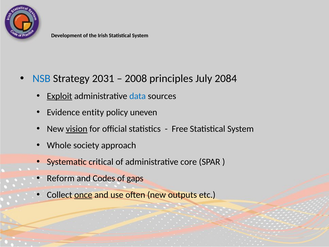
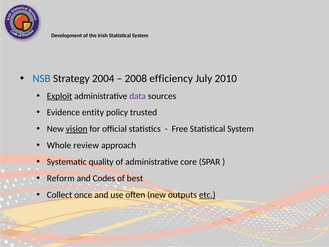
2031: 2031 -> 2004
principles: principles -> efficiency
2084: 2084 -> 2010
data colour: blue -> purple
uneven: uneven -> trusted
society: society -> review
critical: critical -> quality
gaps: gaps -> best
once underline: present -> none
etc underline: none -> present
